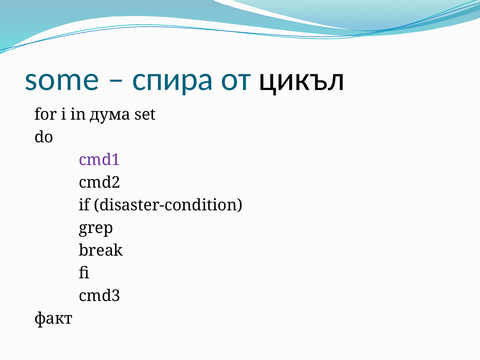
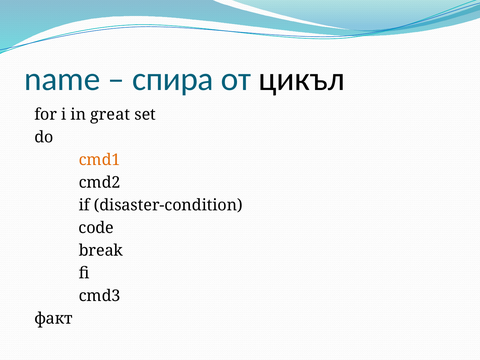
some: some -> name
дума: дума -> great
cmd1 colour: purple -> orange
grep: grep -> code
